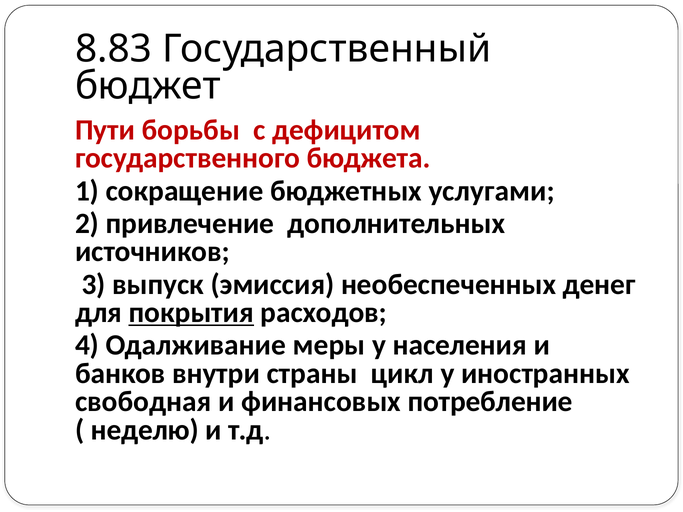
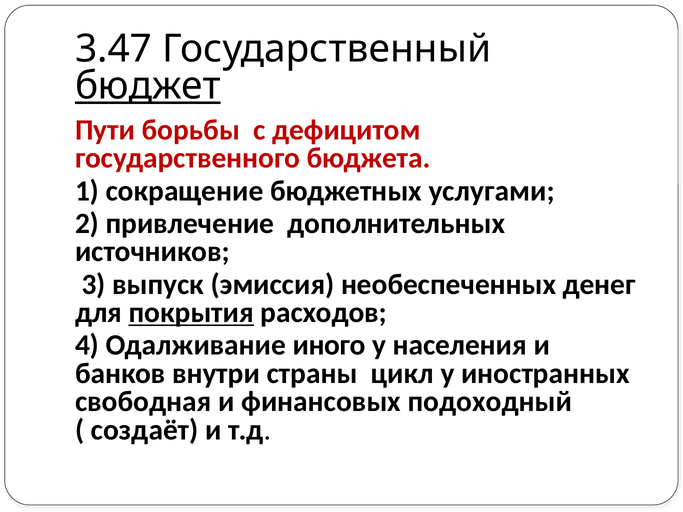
8.83: 8.83 -> 3.47
бюджет underline: none -> present
меры: меры -> иного
потребление: потребление -> подоходный
неделю: неделю -> создаёт
